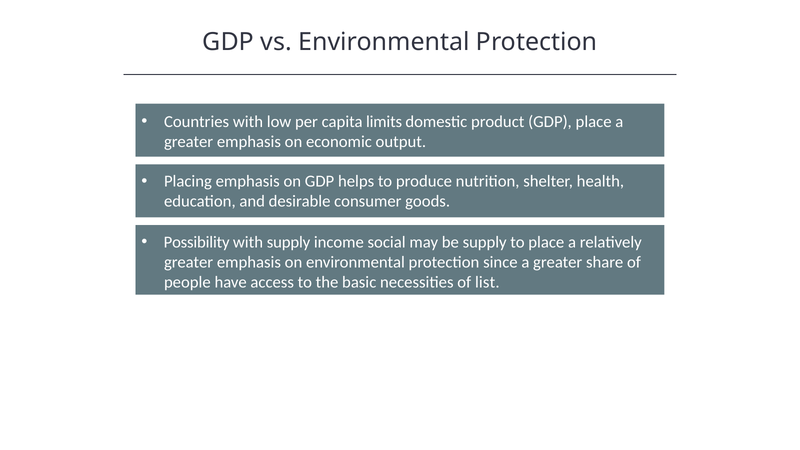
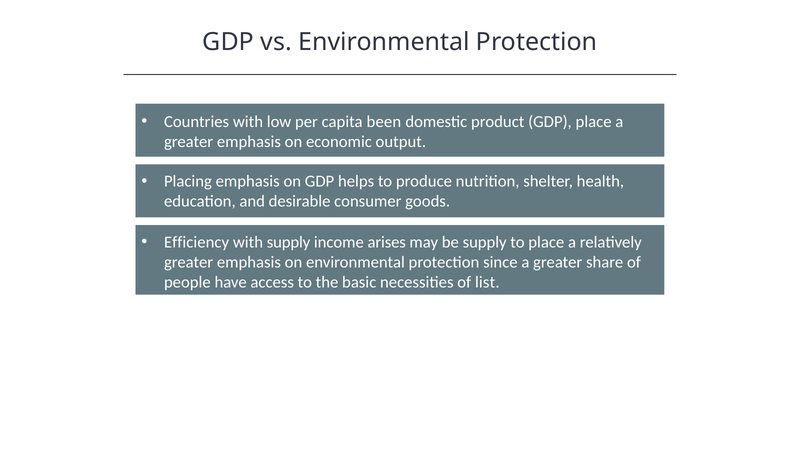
limits: limits -> been
Possibility: Possibility -> Efficiency
social: social -> arises
